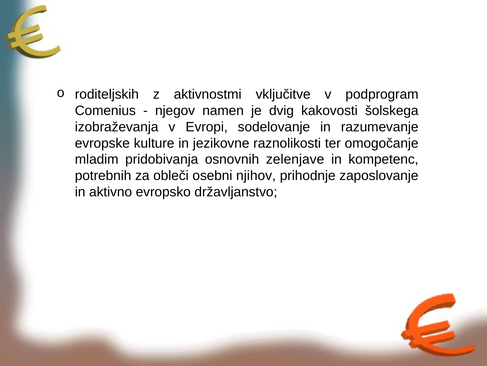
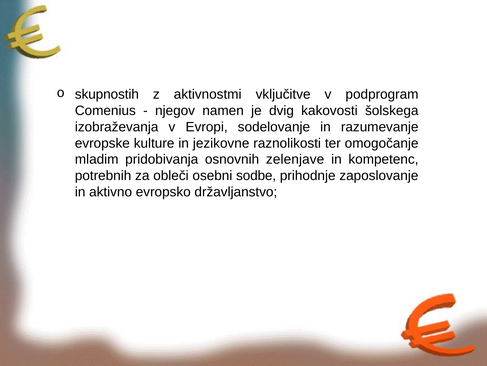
roditeljskih: roditeljskih -> skupnostih
njihov: njihov -> sodbe
